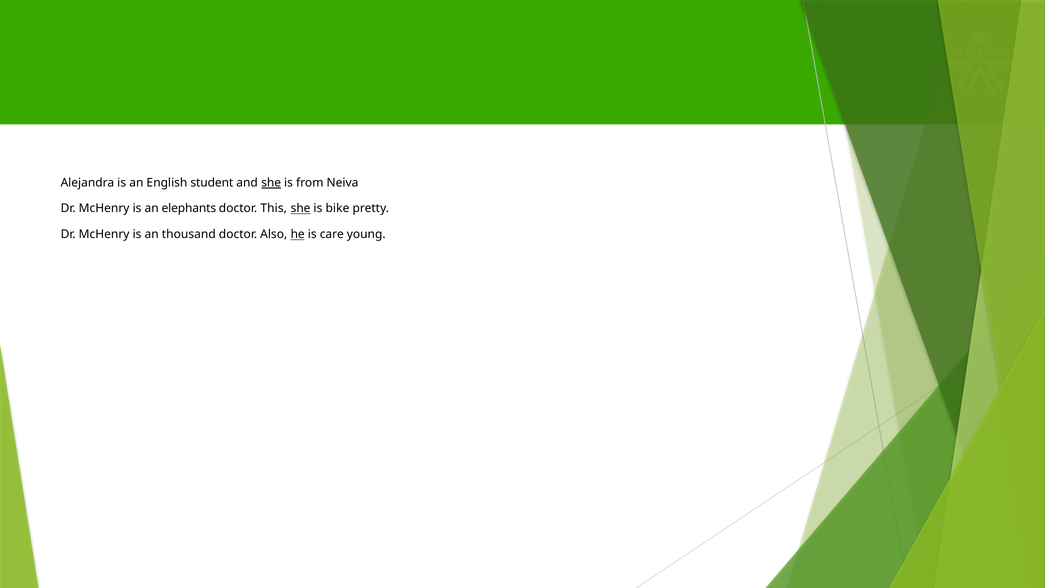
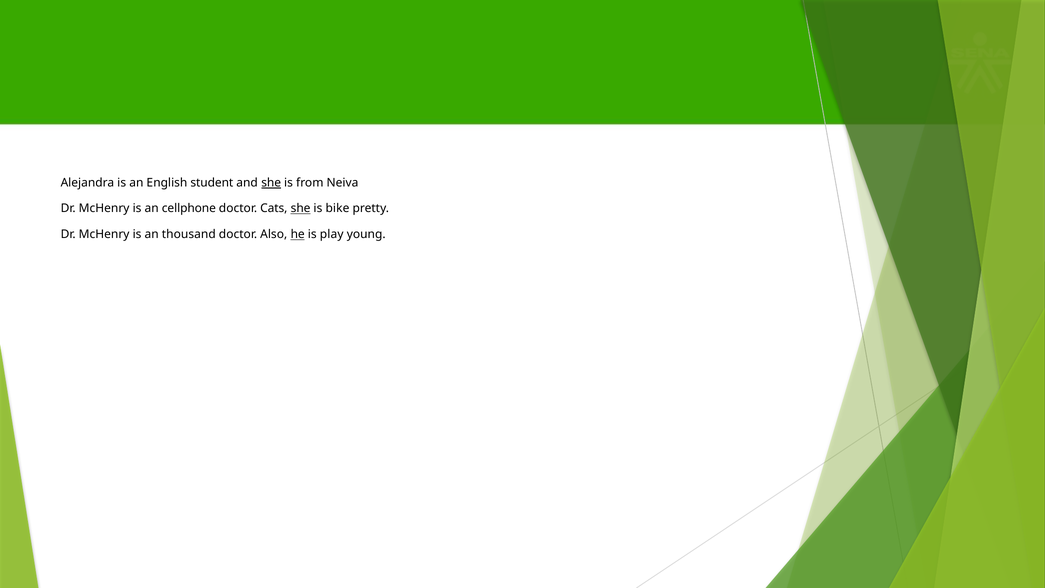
elephants: elephants -> cellphone
This: This -> Cats
care: care -> play
